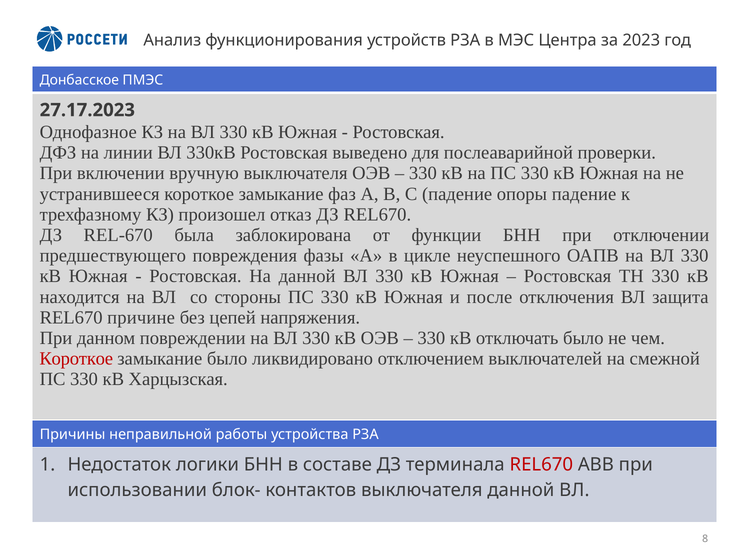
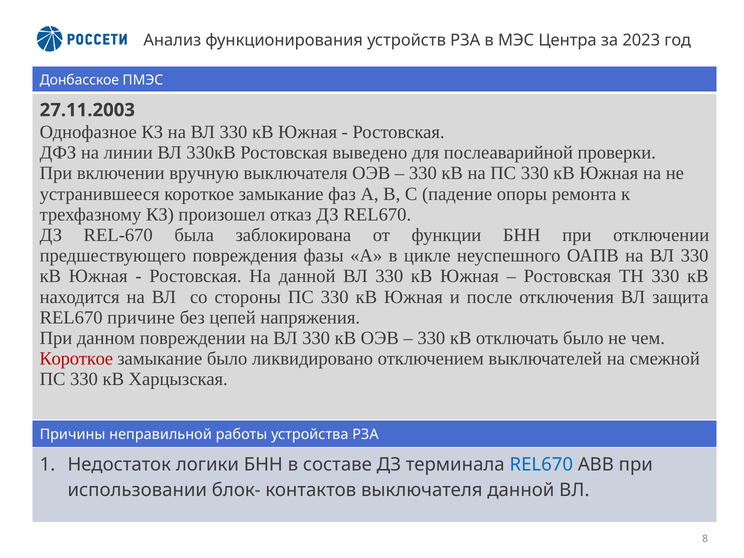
27.17.2023: 27.17.2023 -> 27.11.2003
опоры падение: падение -> ремонта
REL670 at (541, 465) colour: red -> blue
